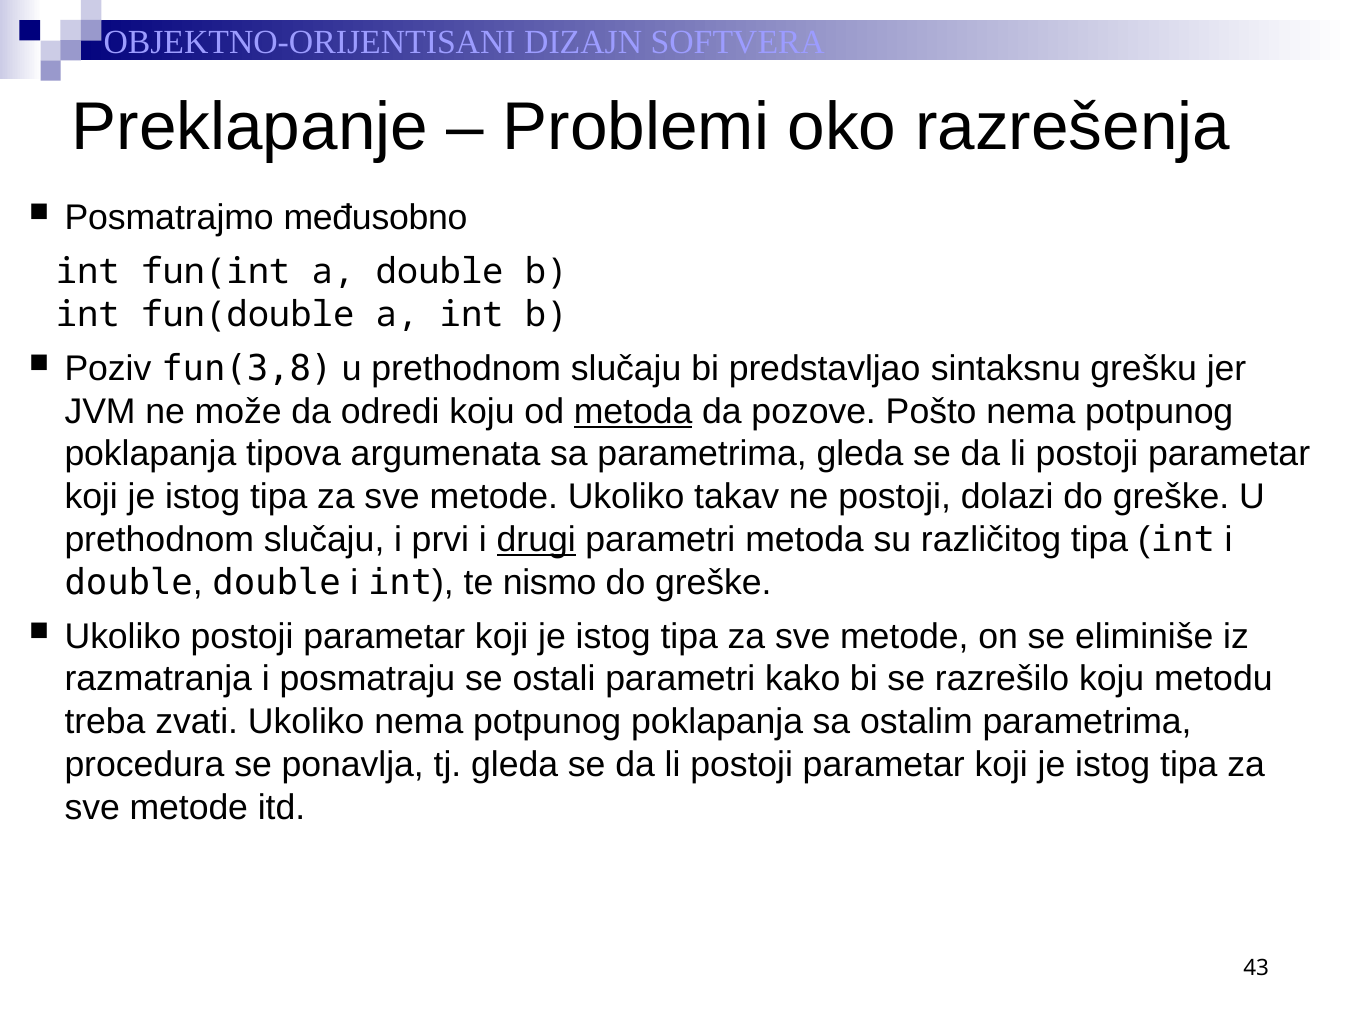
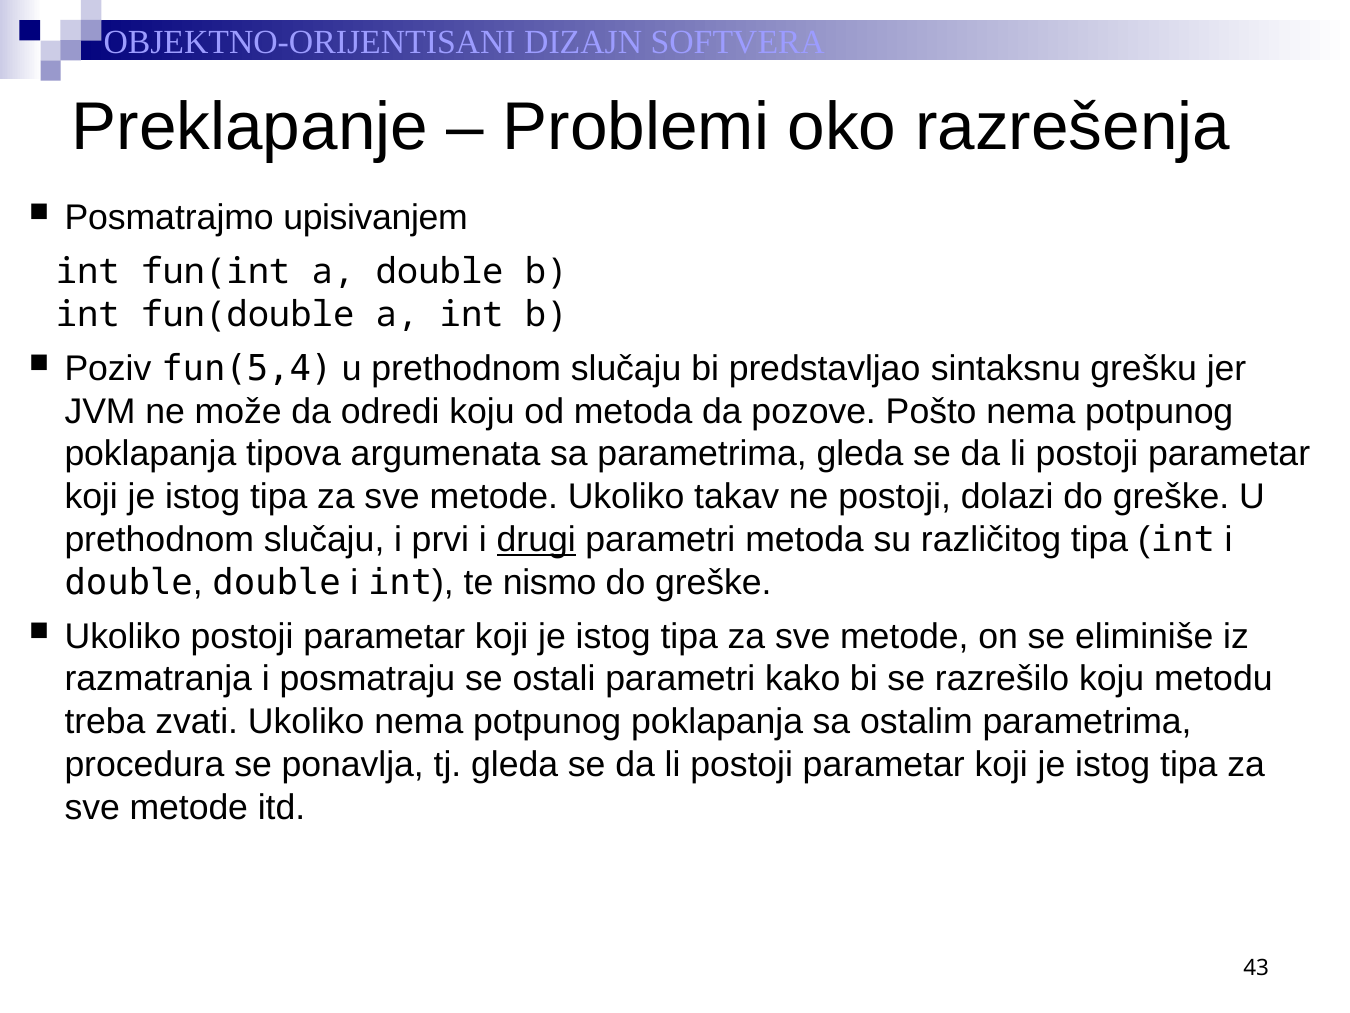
međusobno: međusobno -> upisivanjem
fun(3,8: fun(3,8 -> fun(5,4
metoda at (633, 411) underline: present -> none
